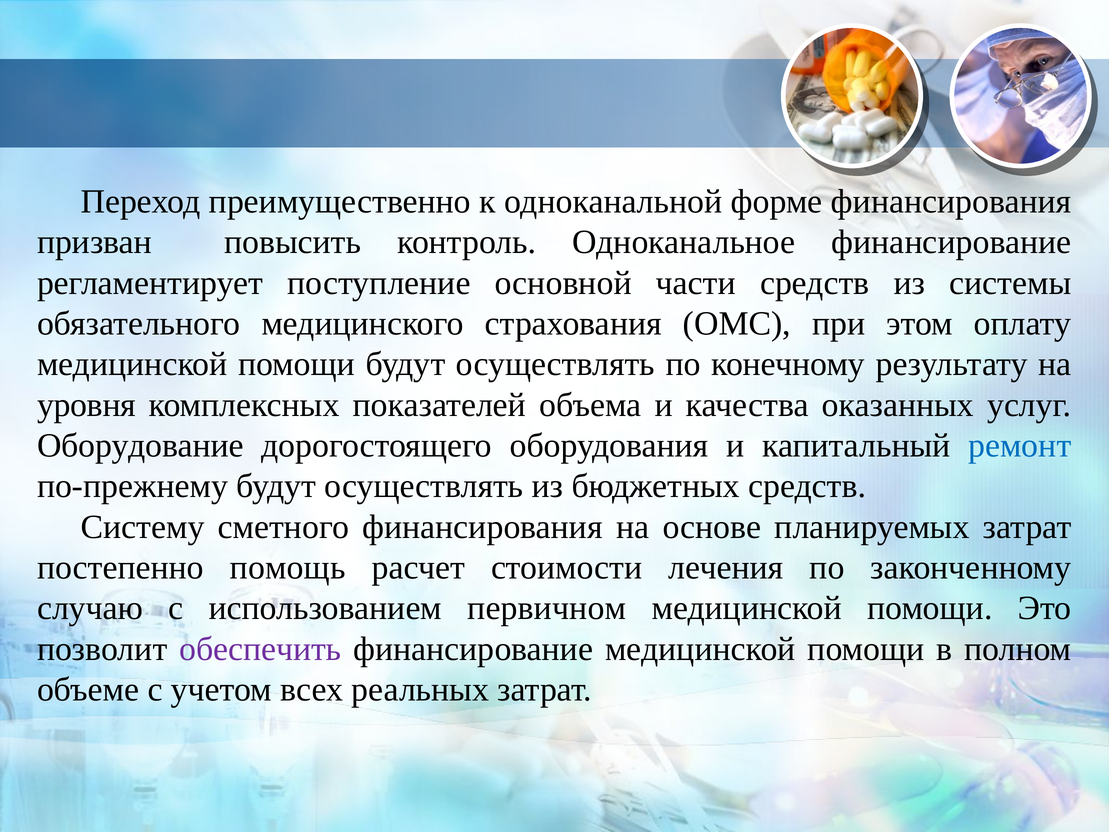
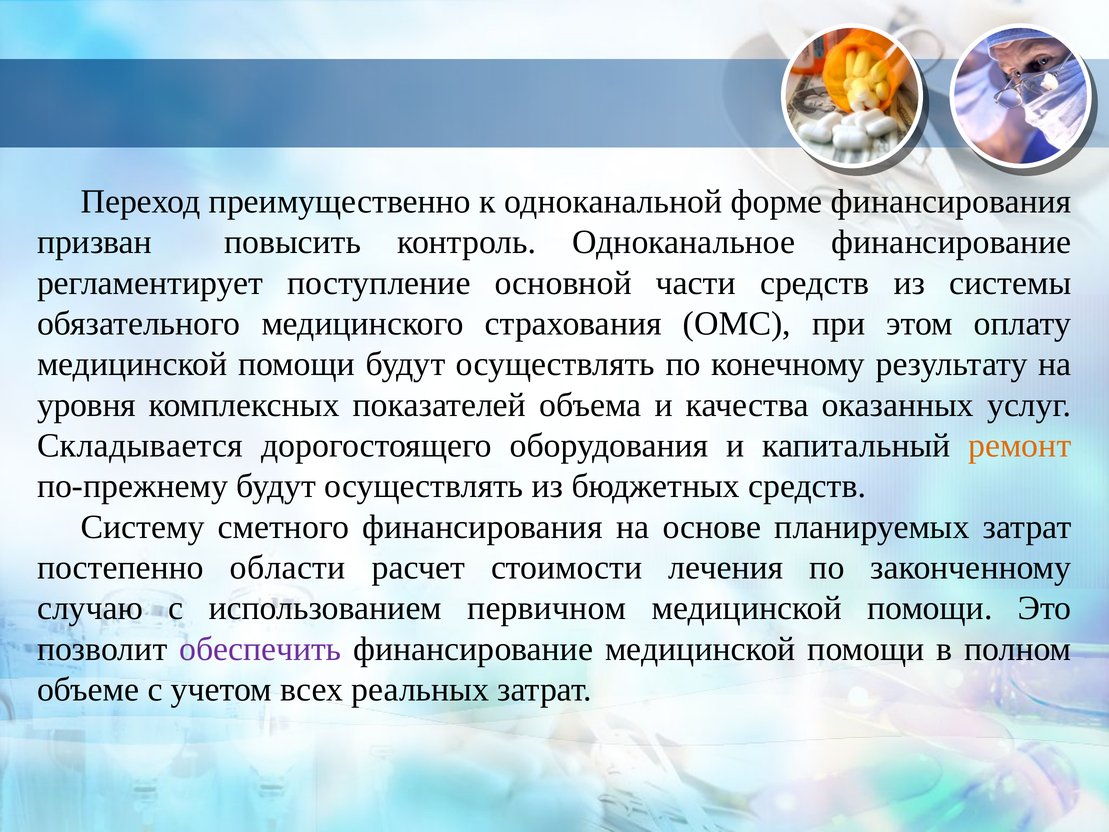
Оборудование: Оборудование -> Складывается
ремонт colour: blue -> orange
помощь: помощь -> области
